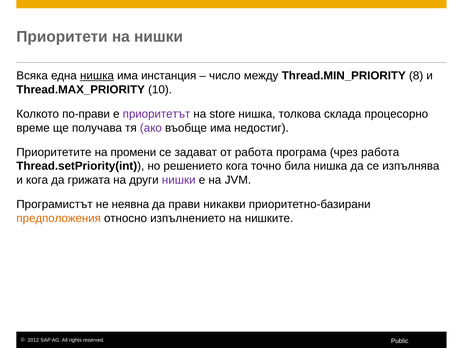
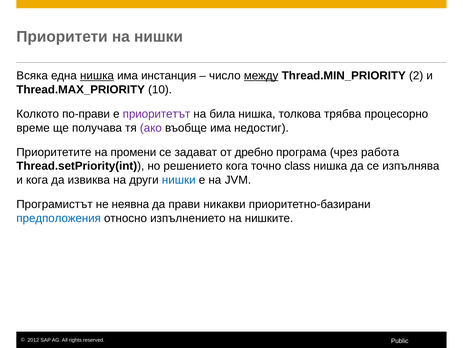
между underline: none -> present
8: 8 -> 2
store: store -> била
склада: склада -> трябва
от работа: работа -> дребно
била: била -> class
грижата: грижата -> извиква
нишки at (179, 180) colour: purple -> blue
предположения colour: orange -> blue
